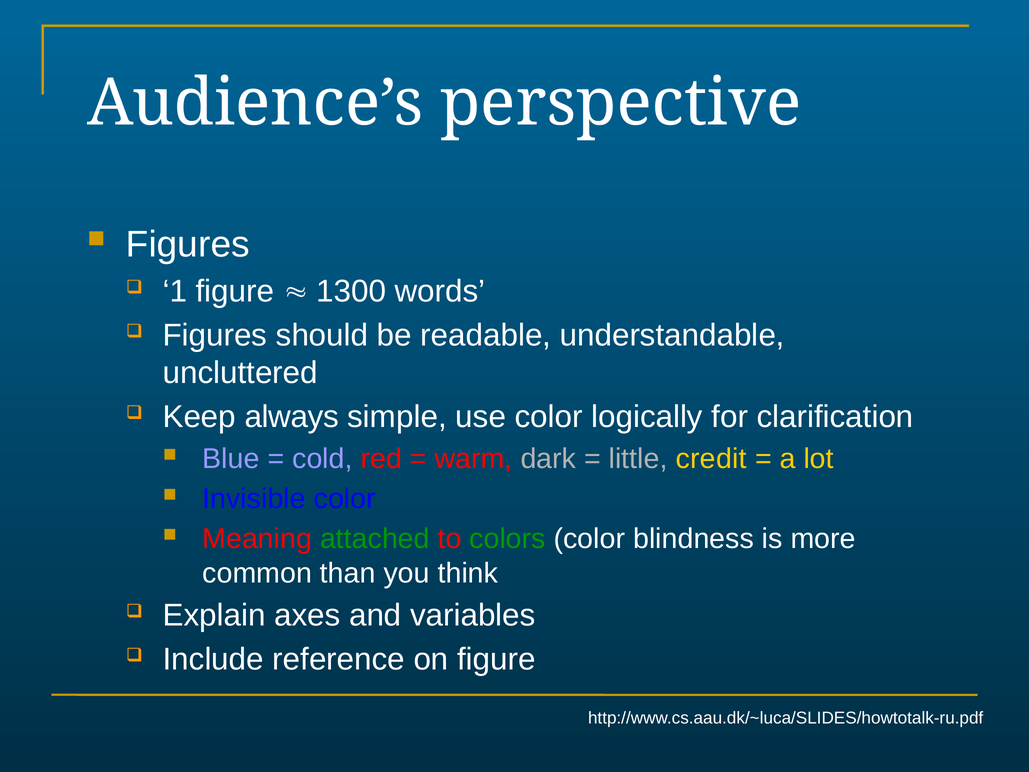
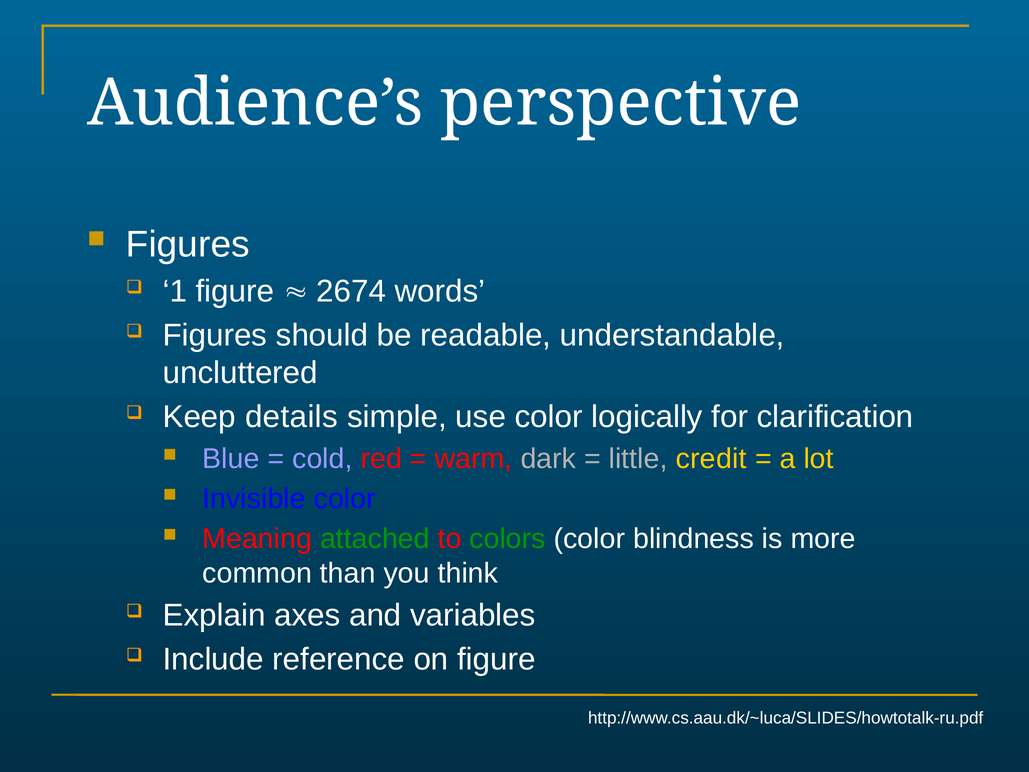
1300: 1300 -> 2674
always: always -> details
